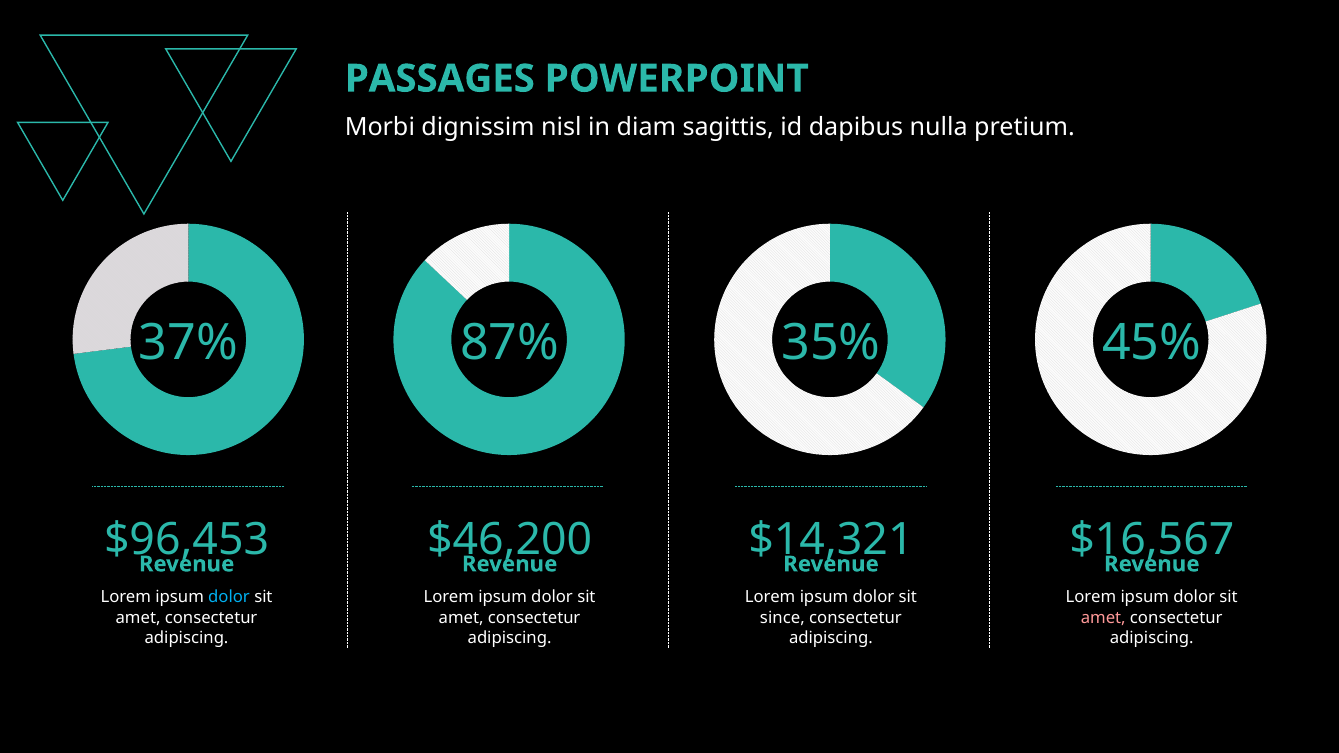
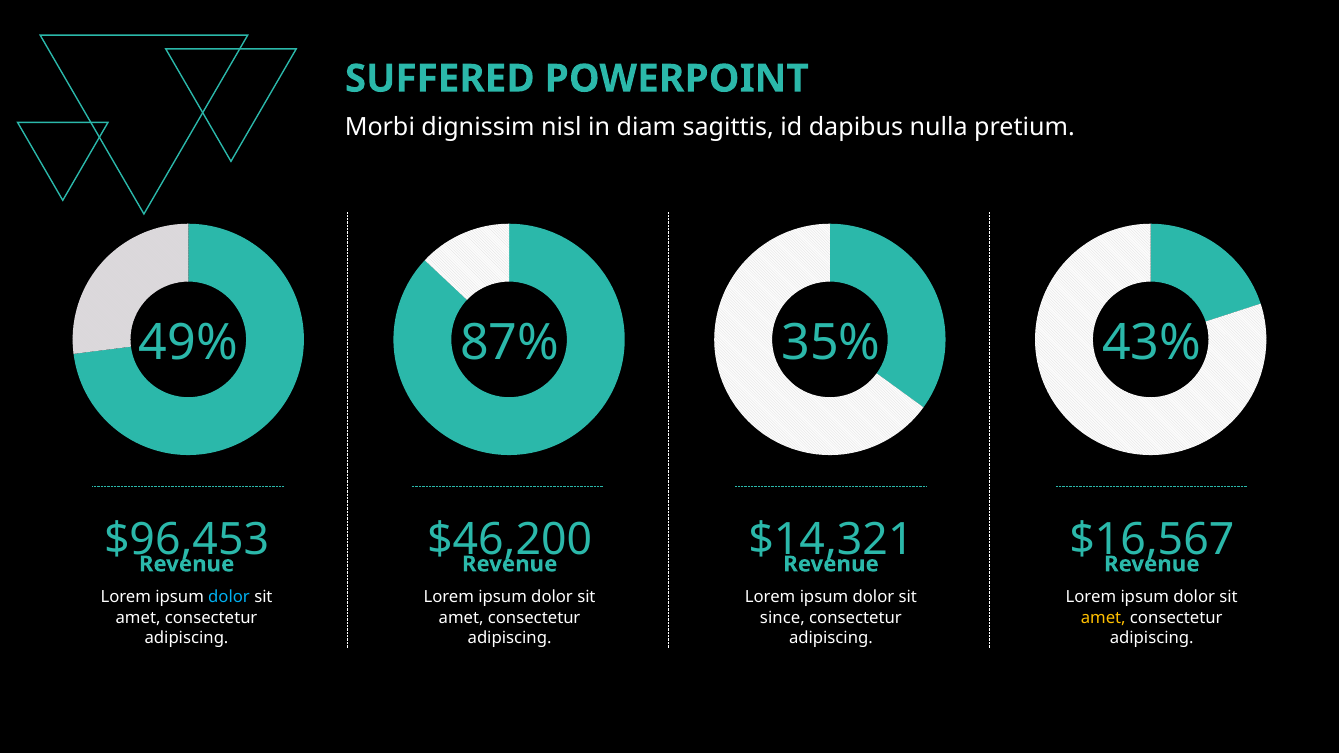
PASSAGES: PASSAGES -> SUFFERED
37%: 37% -> 49%
45%: 45% -> 43%
amet at (1103, 618) colour: pink -> yellow
